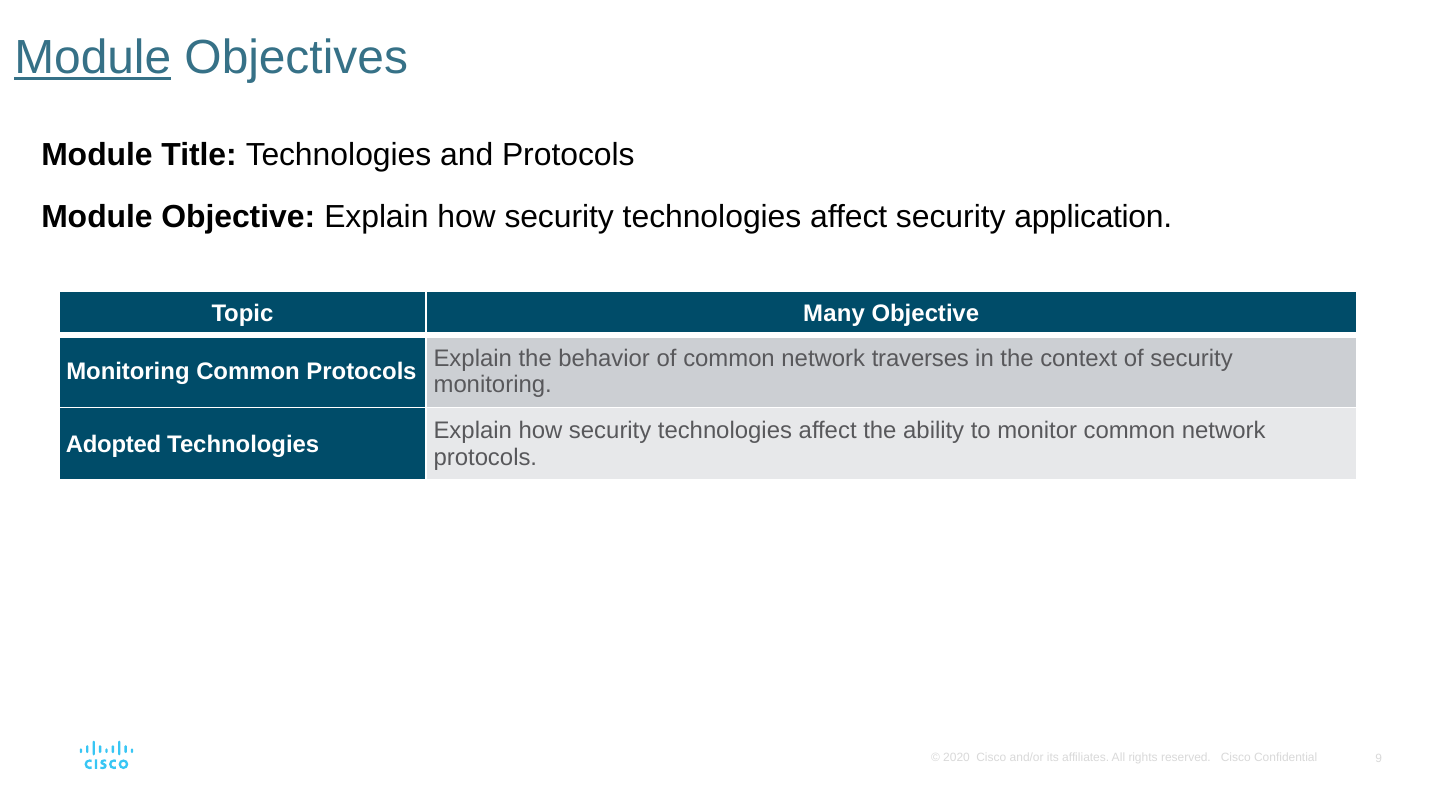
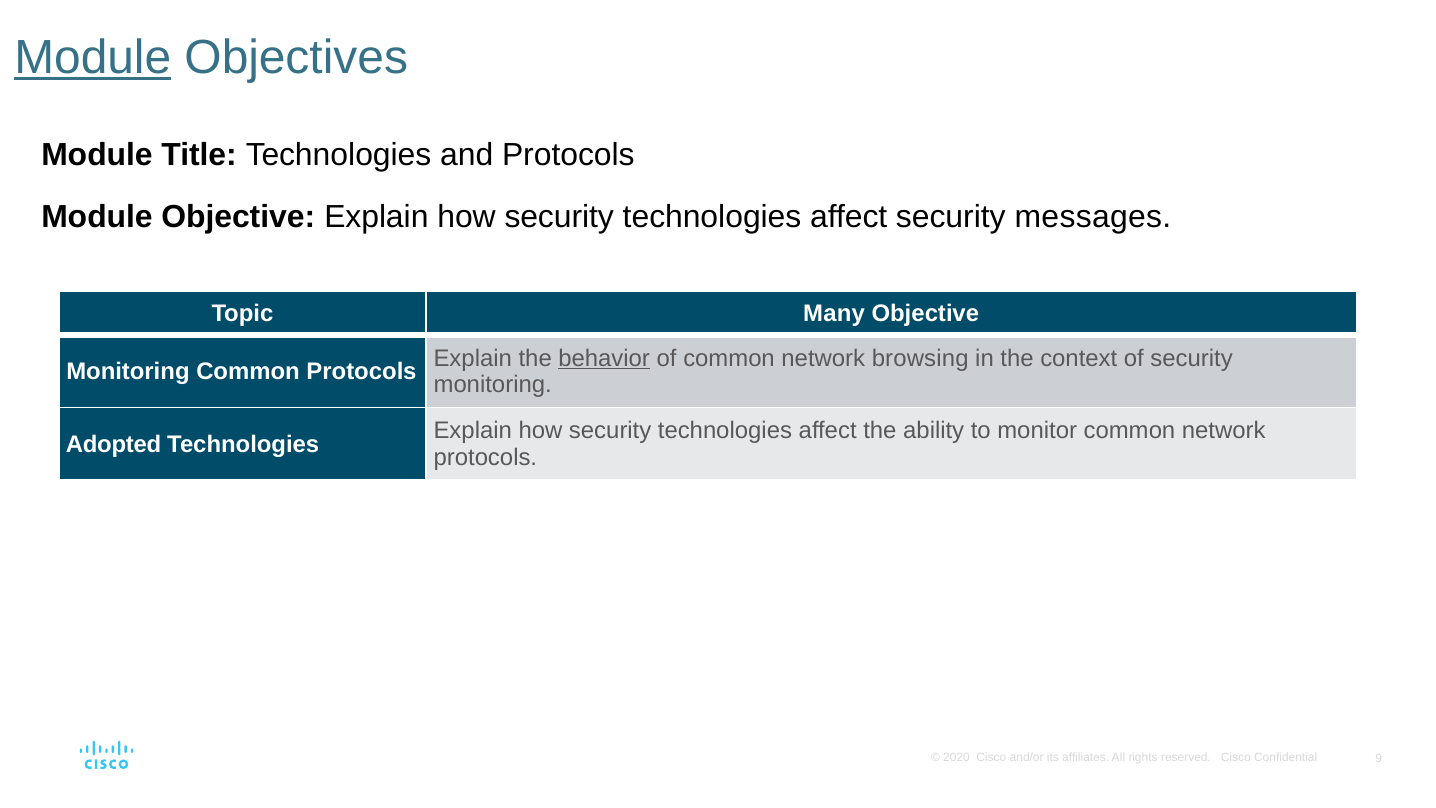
application: application -> messages
behavior underline: none -> present
traverses: traverses -> browsing
